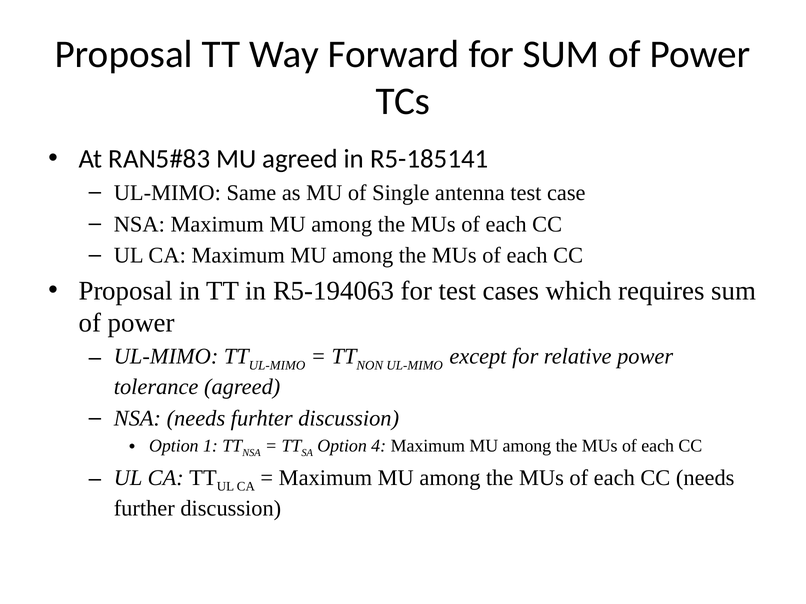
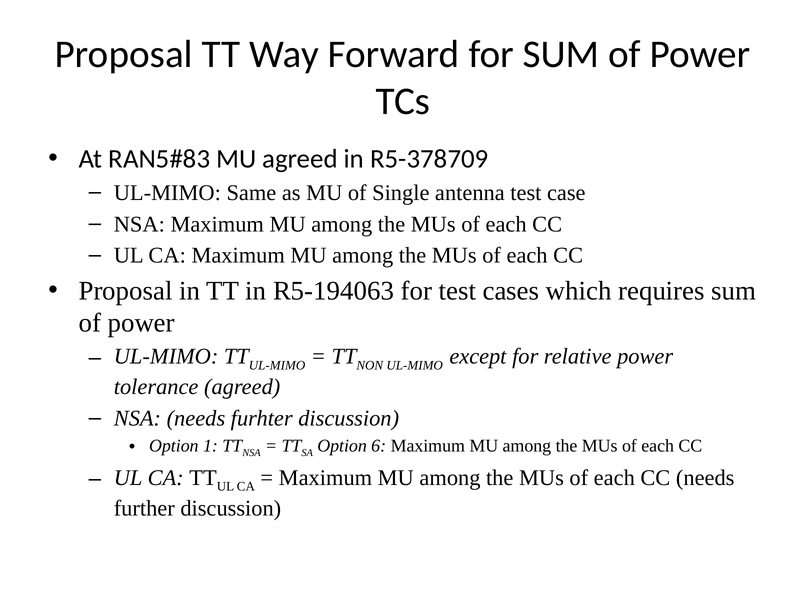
R5-185141: R5-185141 -> R5-378709
4: 4 -> 6
